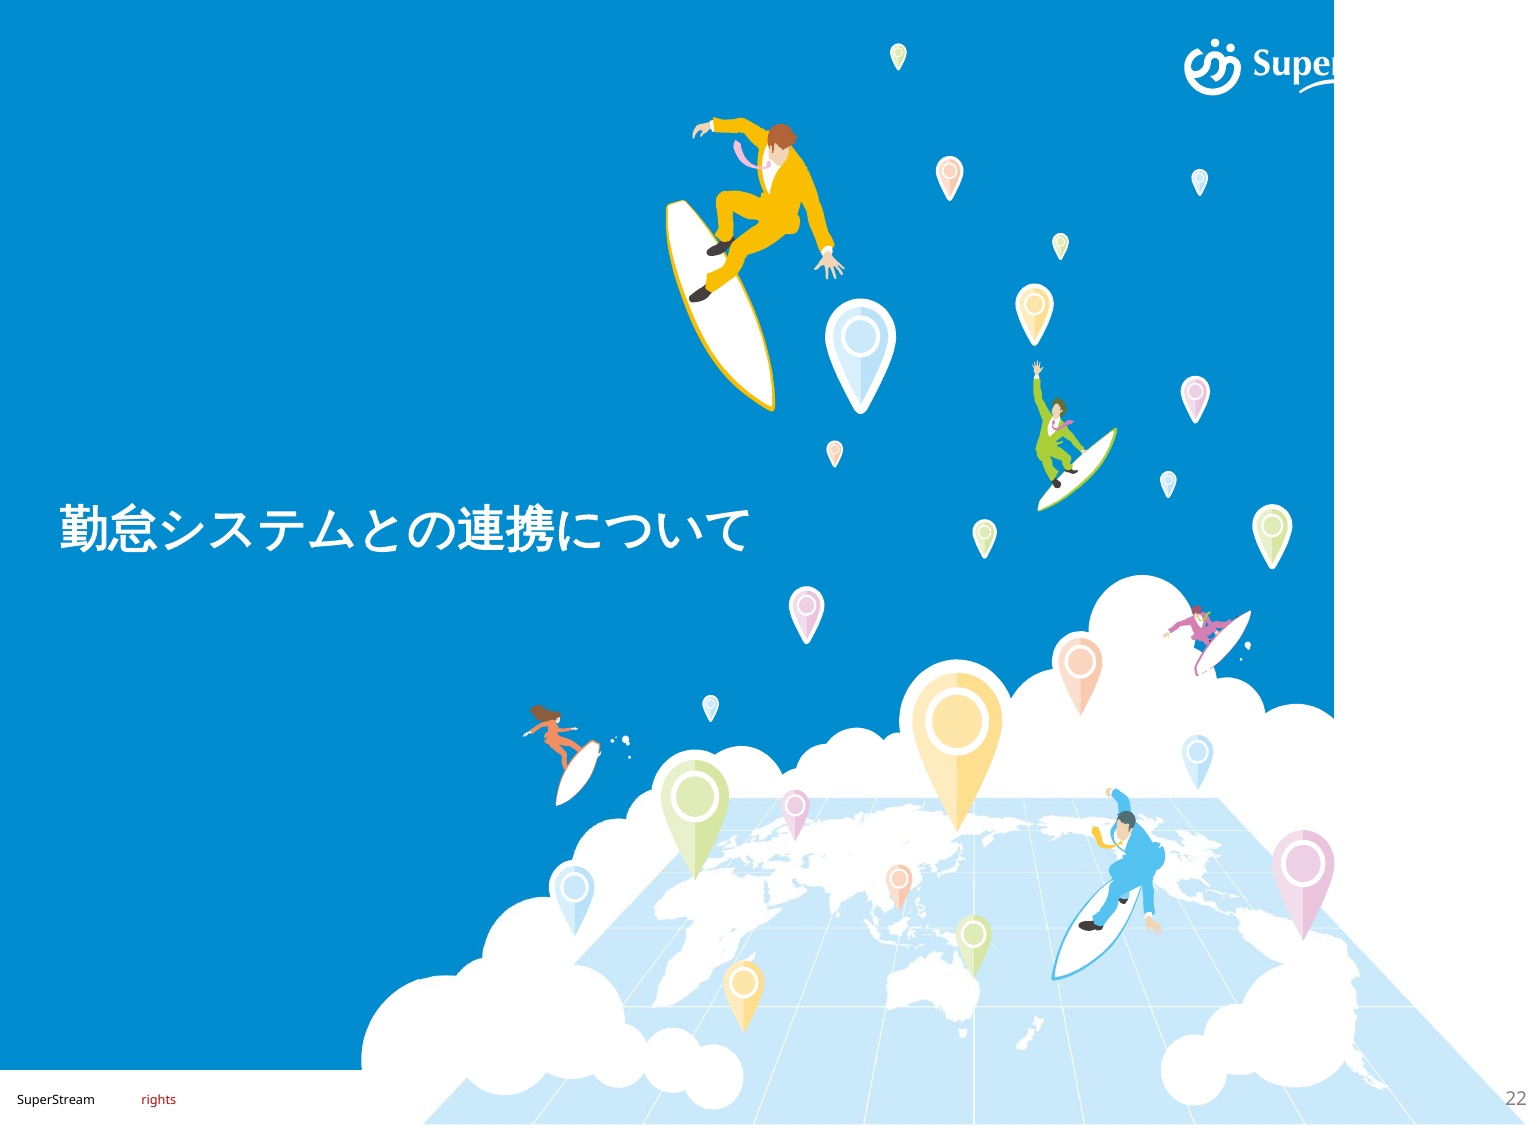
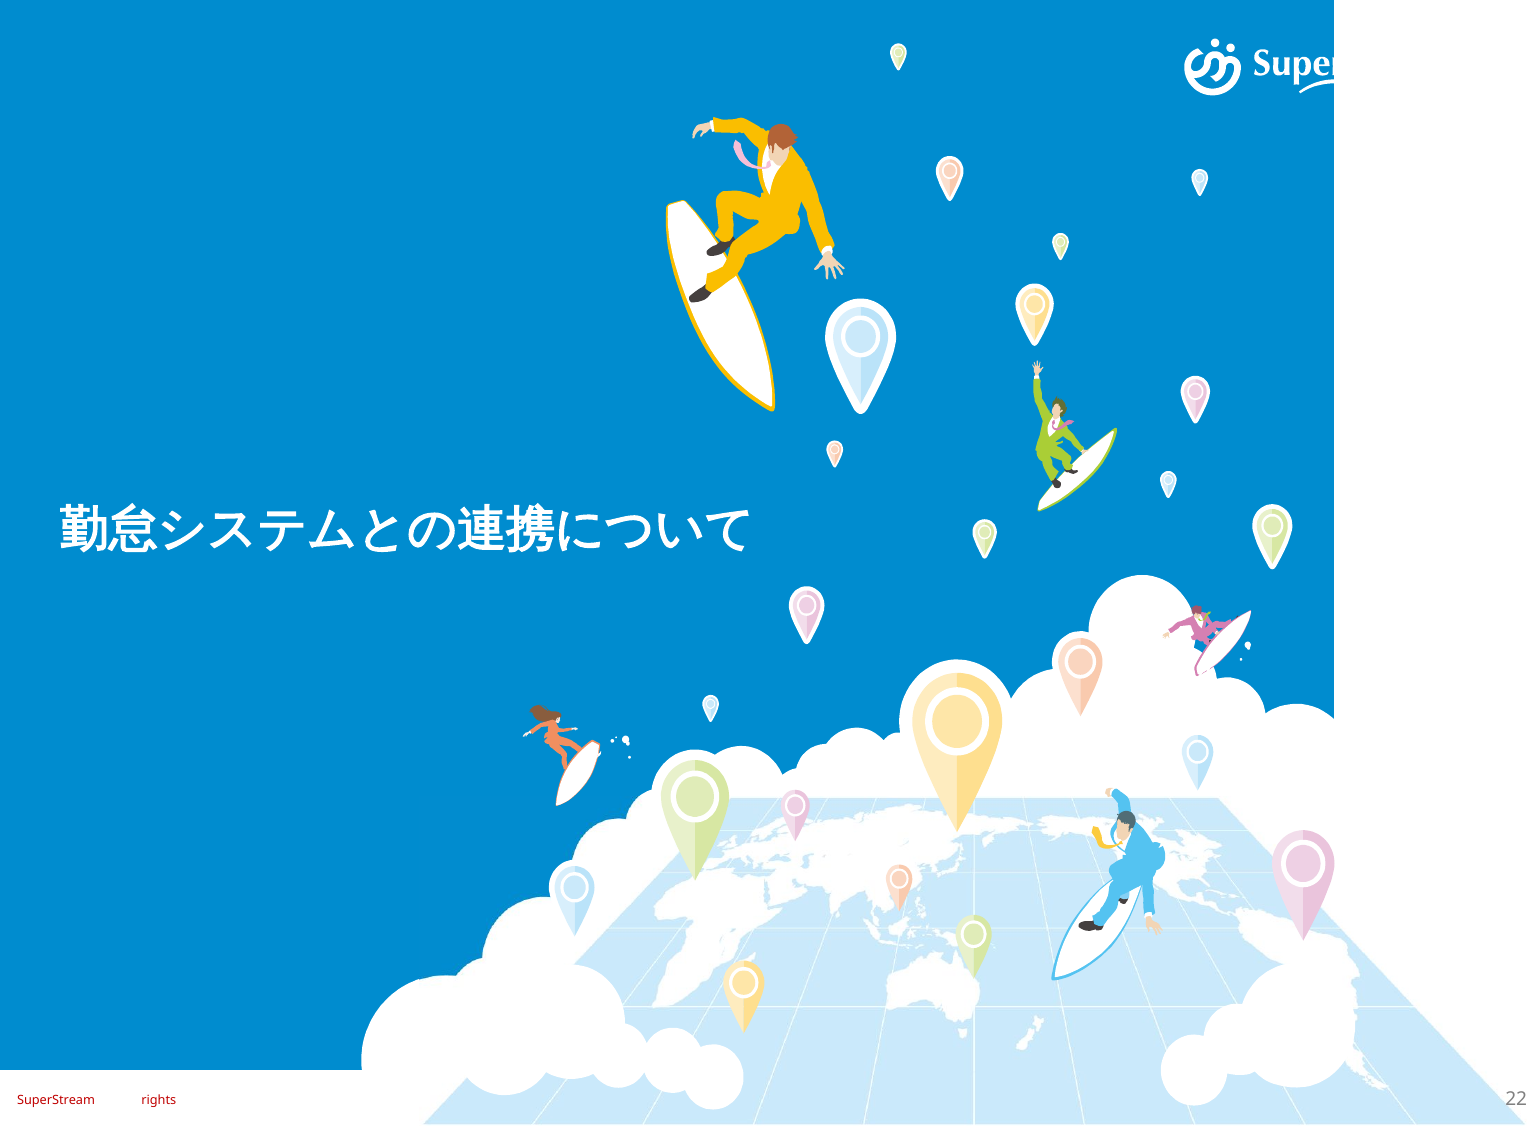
SuperStream colour: black -> red
